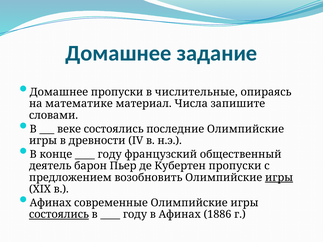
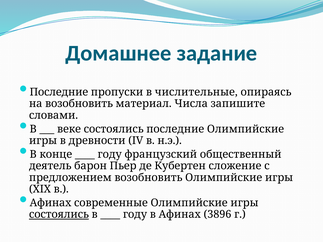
Домашнее at (59, 92): Домашнее -> Последние
на математике: математике -> возобновить
Кубертен пропуски: пропуски -> сложение
игры at (279, 178) underline: present -> none
1886: 1886 -> 3896
